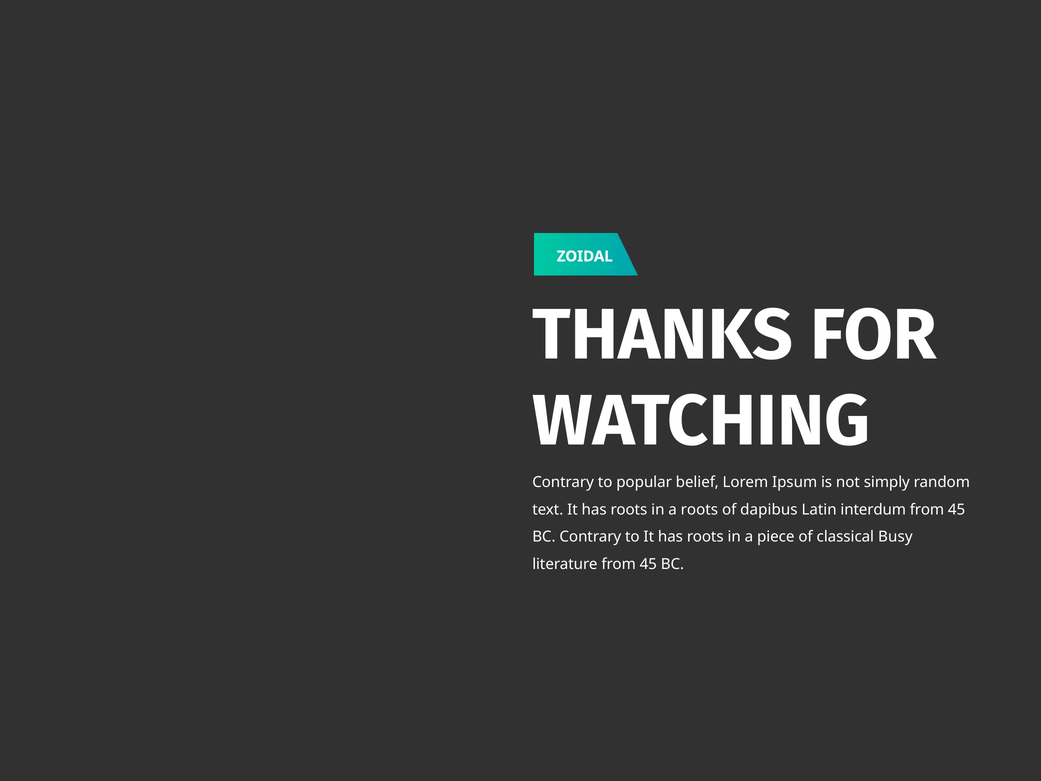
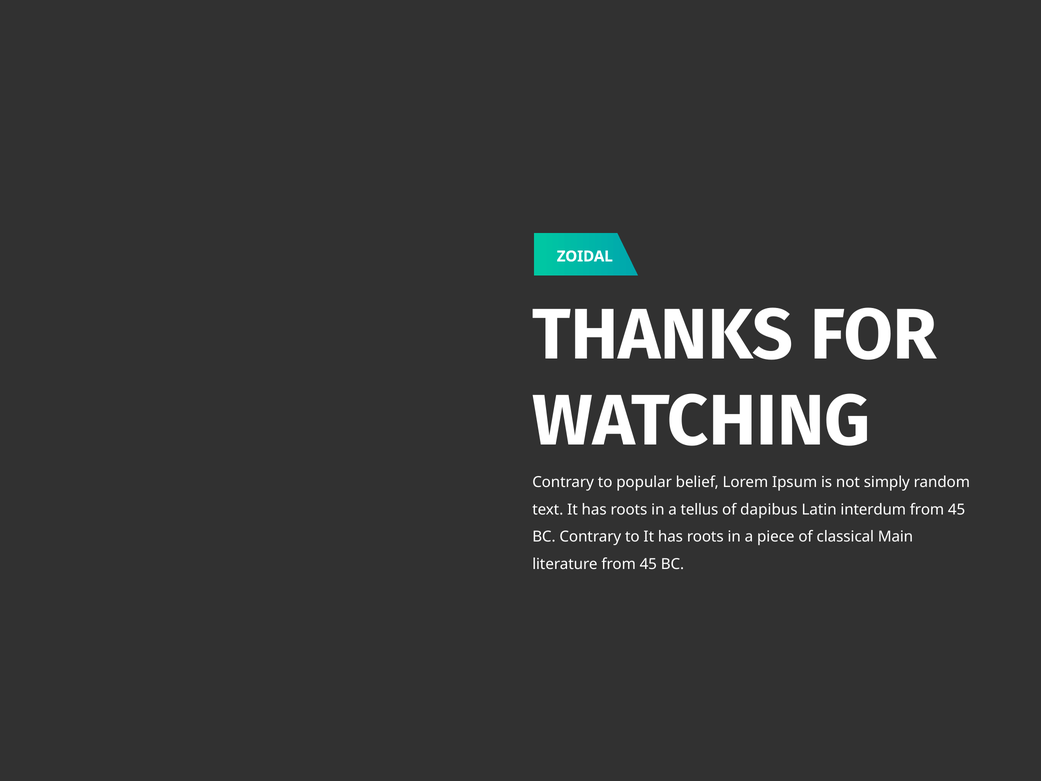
a roots: roots -> tellus
Busy: Busy -> Main
